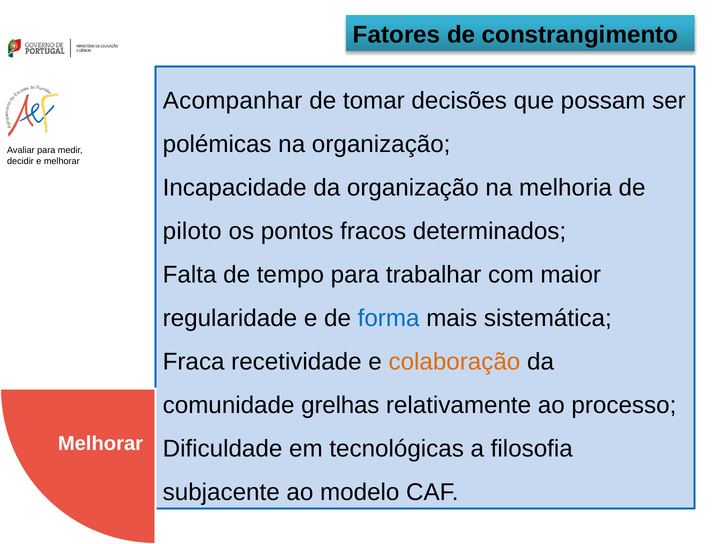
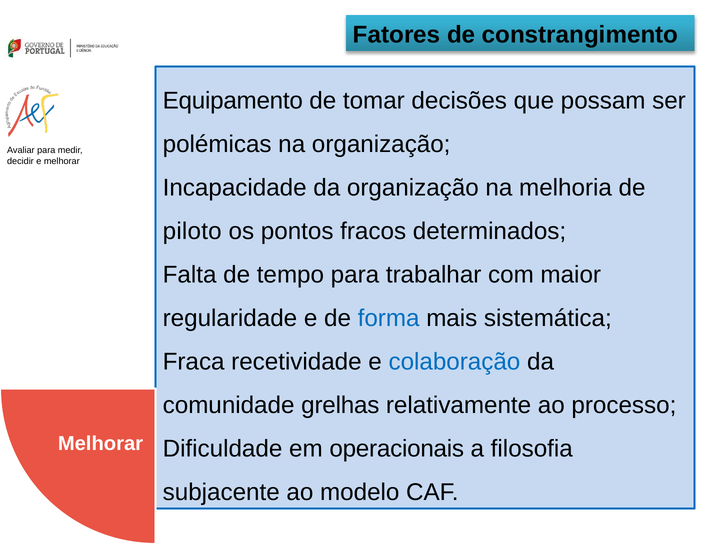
Acompanhar: Acompanhar -> Equipamento
colaboração colour: orange -> blue
tecnológicas: tecnológicas -> operacionais
